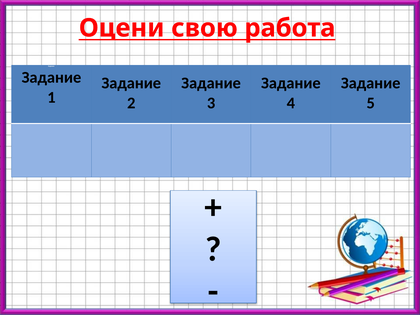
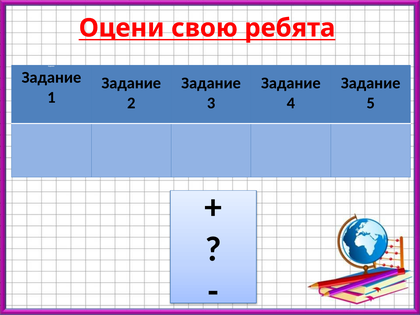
работа: работа -> ребята
